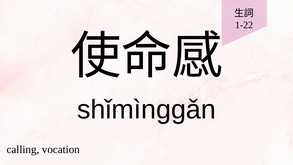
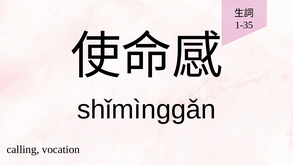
1-22: 1-22 -> 1-35
